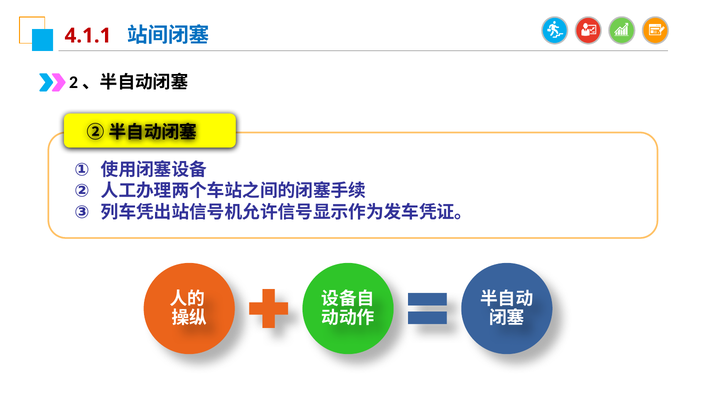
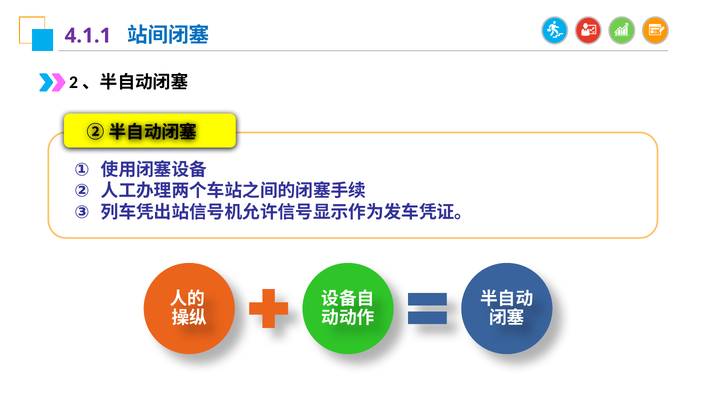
4.1.1 colour: red -> purple
